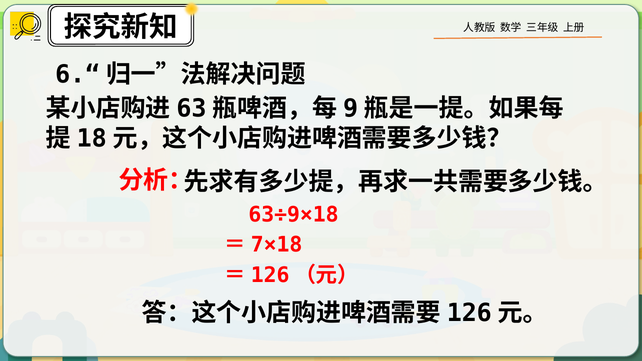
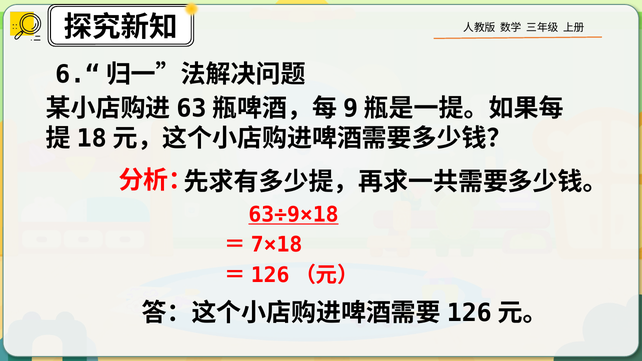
63÷9×18 underline: none -> present
